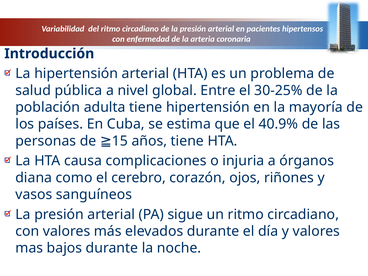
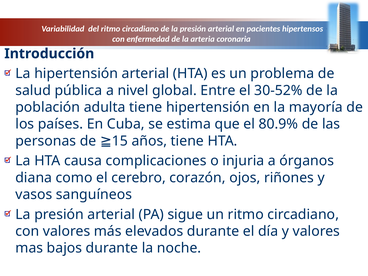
30-25%: 30-25% -> 30-52%
40.9%: 40.9% -> 80.9%
